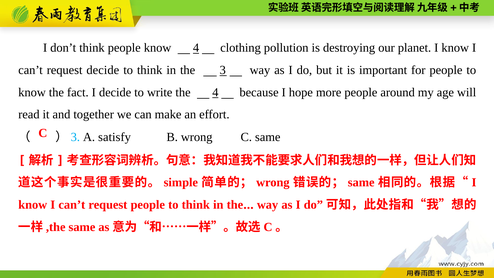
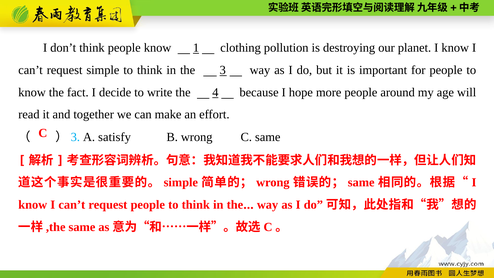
know 4: 4 -> 1
request decide: decide -> simple
